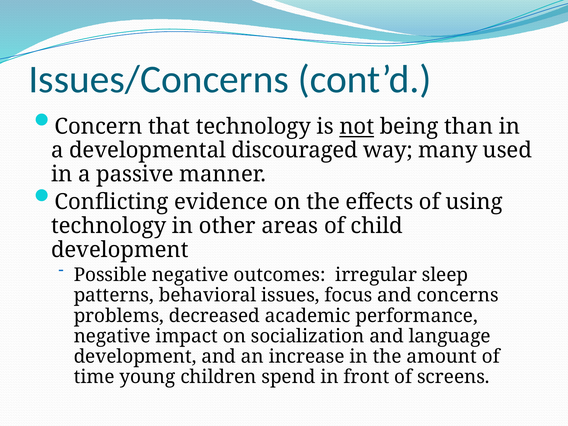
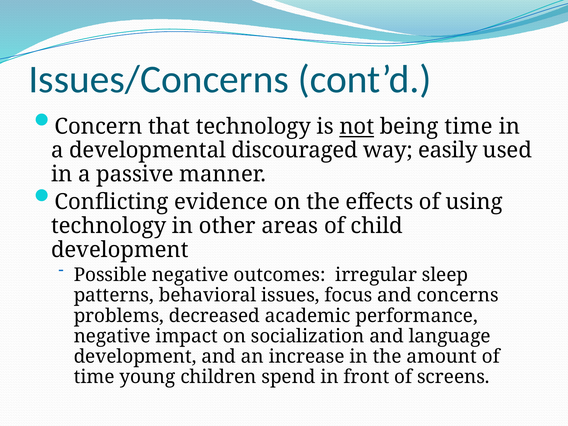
being than: than -> time
many: many -> easily
